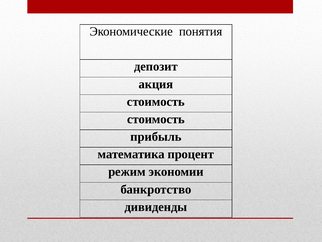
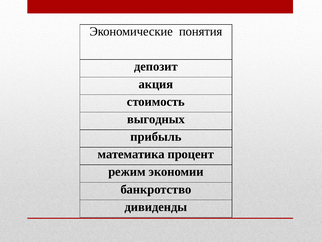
стоимость at (156, 119): стоимость -> выгодных
